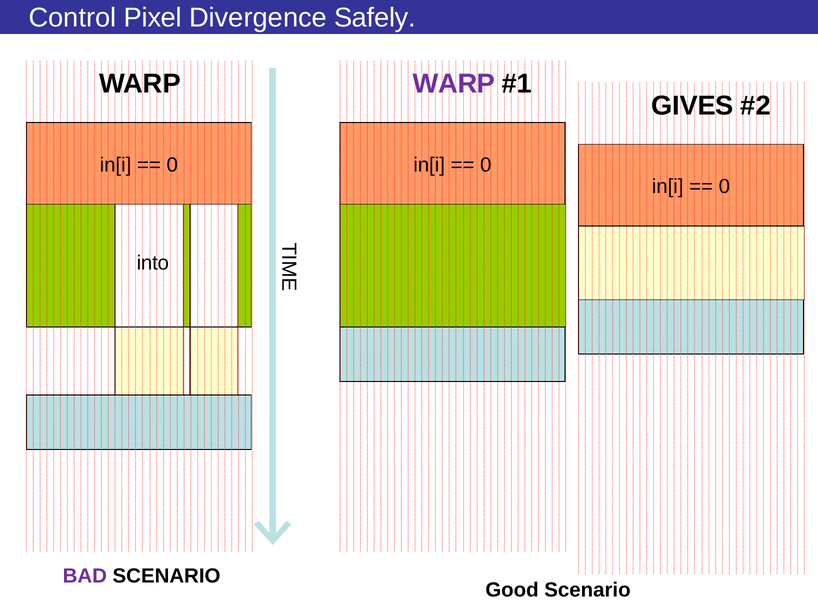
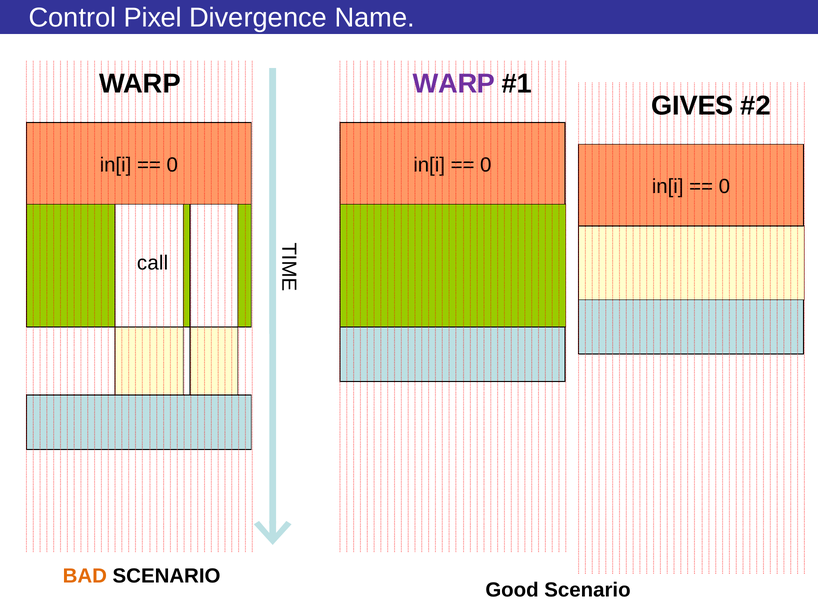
Safely: Safely -> Name
into: into -> call
BAD colour: purple -> orange
